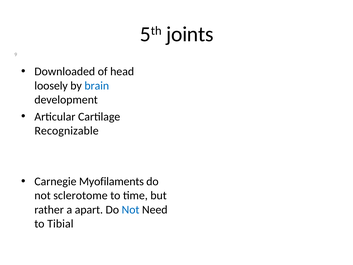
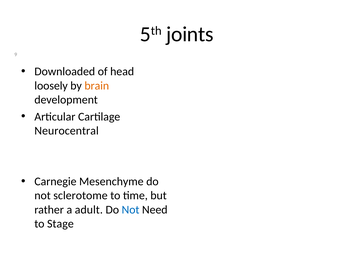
brain colour: blue -> orange
Recognizable: Recognizable -> Neurocentral
Myofilaments: Myofilaments -> Mesenchyme
apart: apart -> adult
Tibial: Tibial -> Stage
